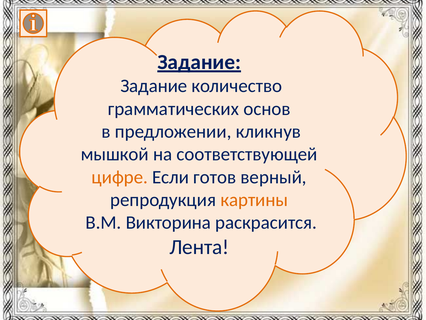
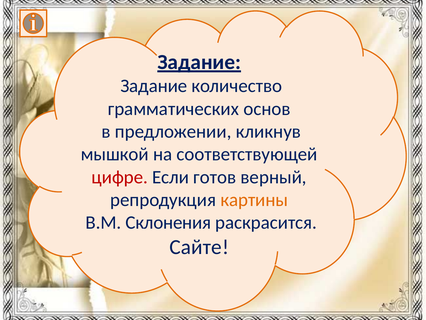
цифре colour: orange -> red
Викторина: Викторина -> Склонения
Лента: Лента -> Сайте
